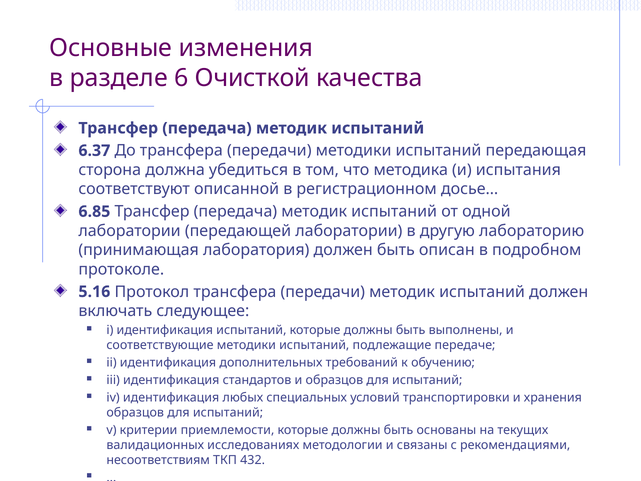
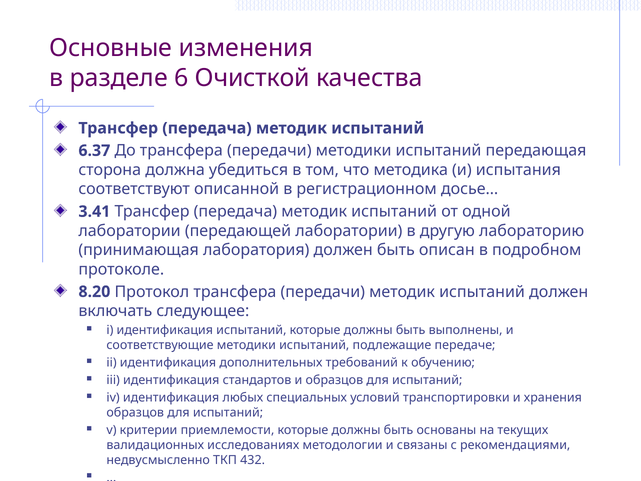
6.85: 6.85 -> 3.41
5.16: 5.16 -> 8.20
несоответствиям: несоответствиям -> недвусмысленно
